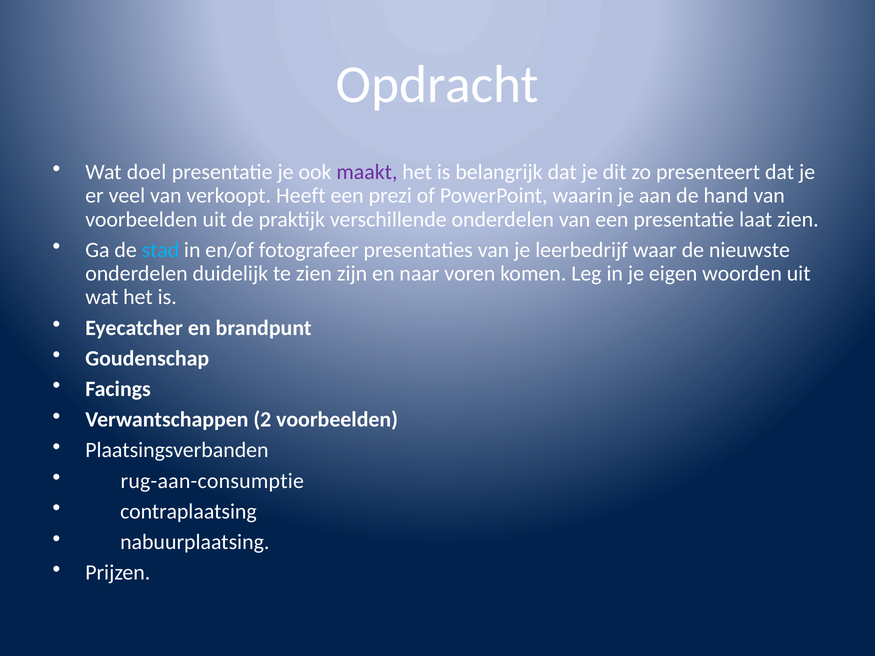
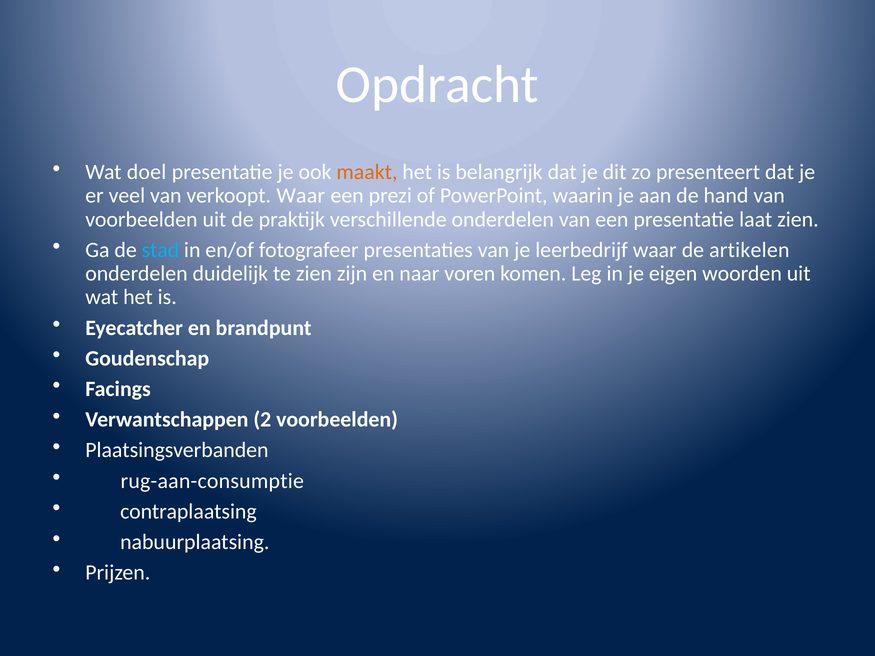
maakt colour: purple -> orange
verkoopt Heeft: Heeft -> Waar
nieuwste: nieuwste -> artikelen
